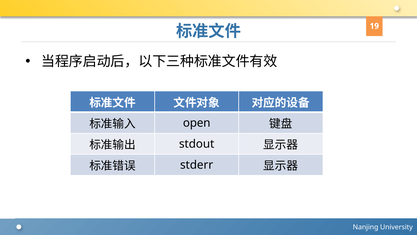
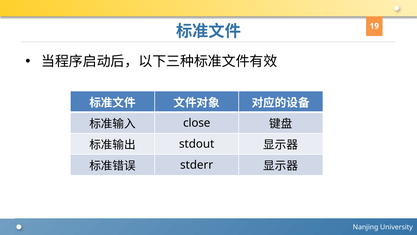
open: open -> close
